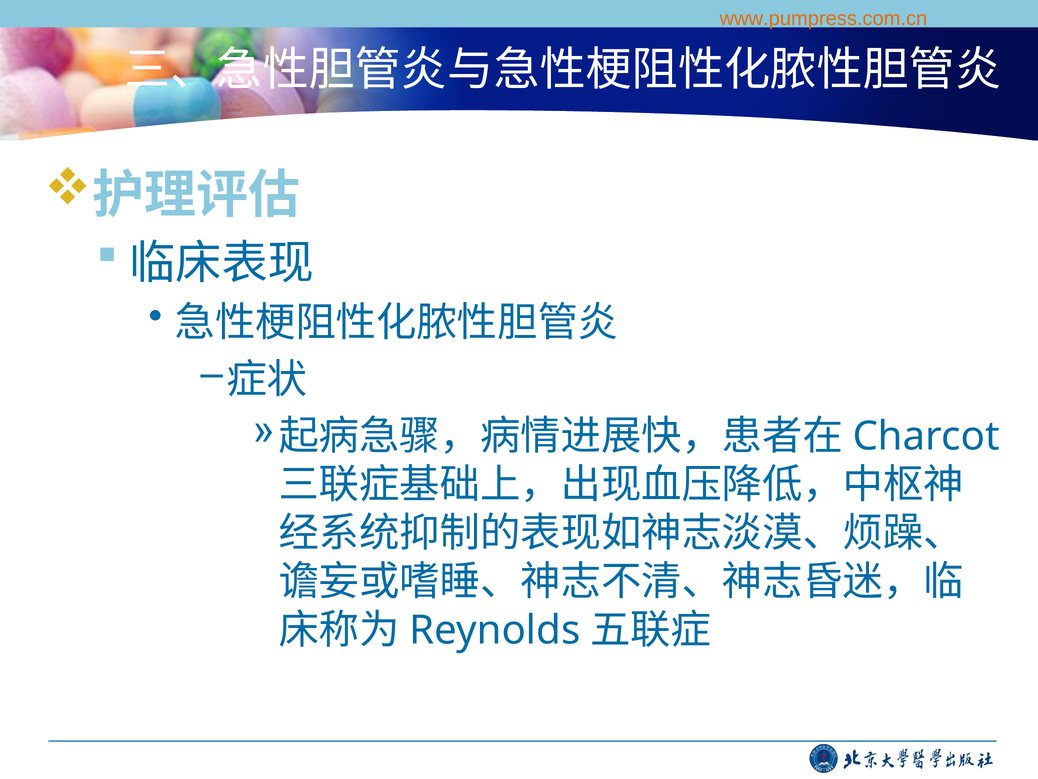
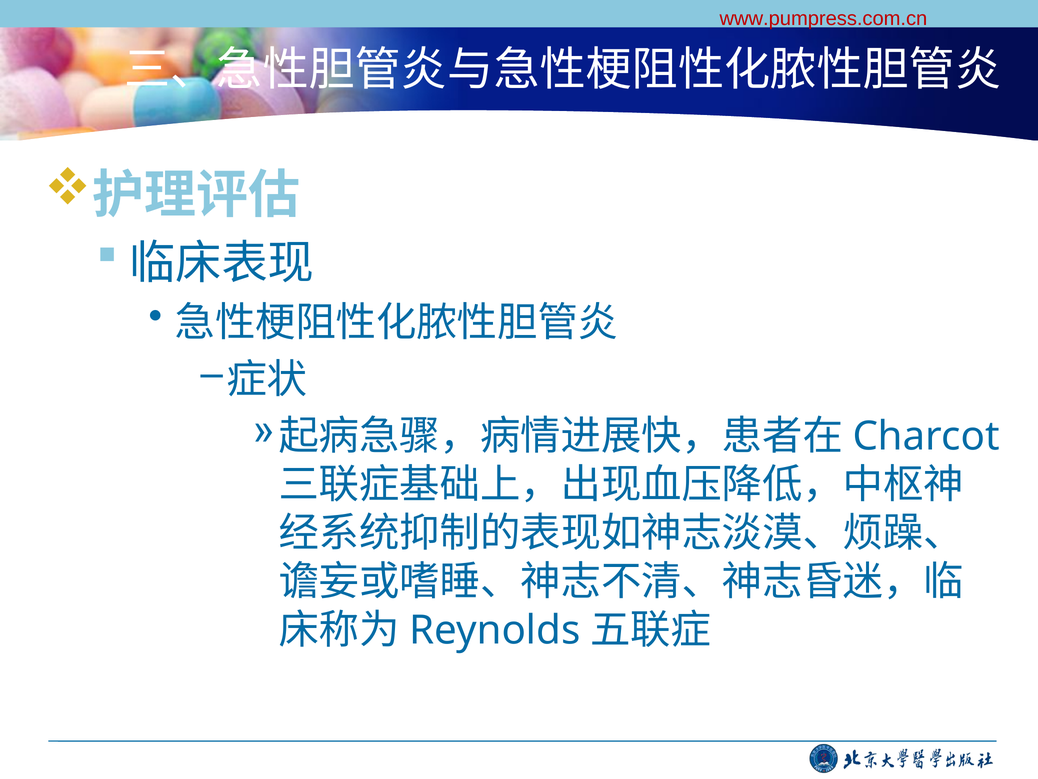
www.pumpress.com.cn colour: orange -> red
